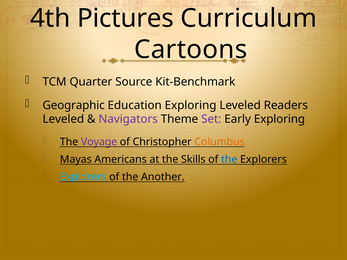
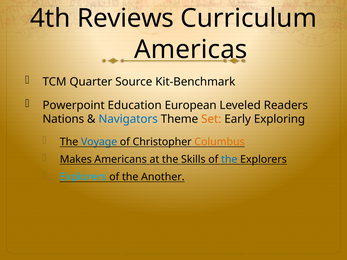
Pictures: Pictures -> Reviews
Cartoons: Cartoons -> Americas
Geographic: Geographic -> Powerpoint
Education Exploring: Exploring -> European
Leveled at (63, 119): Leveled -> Nations
Navigators colour: purple -> blue
Set colour: purple -> orange
Voyage colour: purple -> blue
Mayas: Mayas -> Makes
